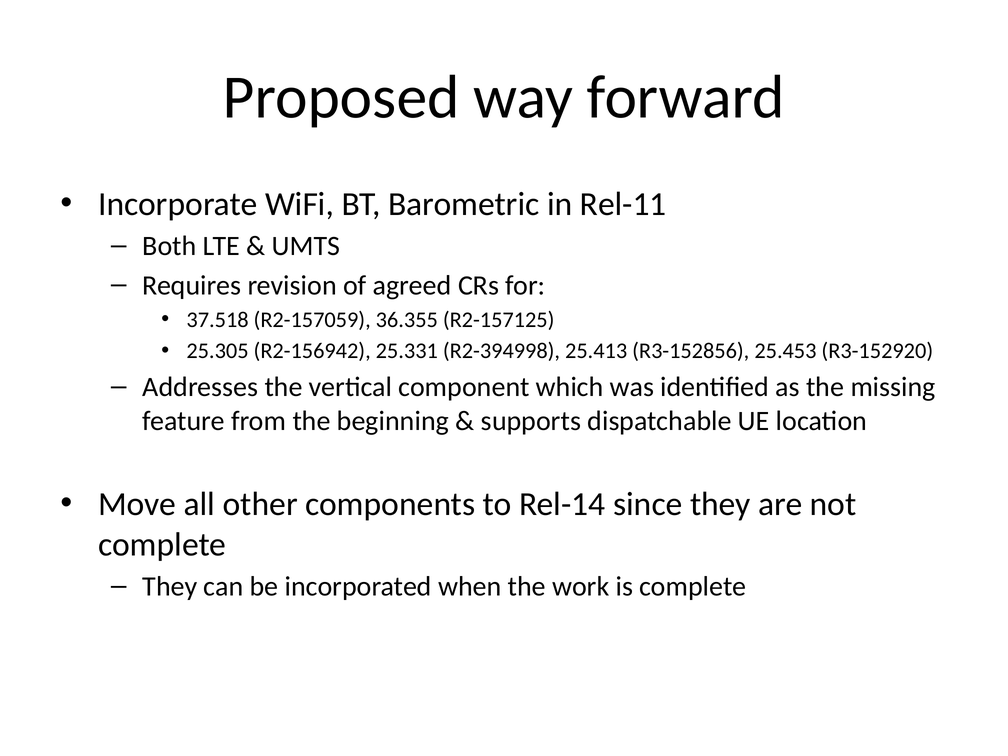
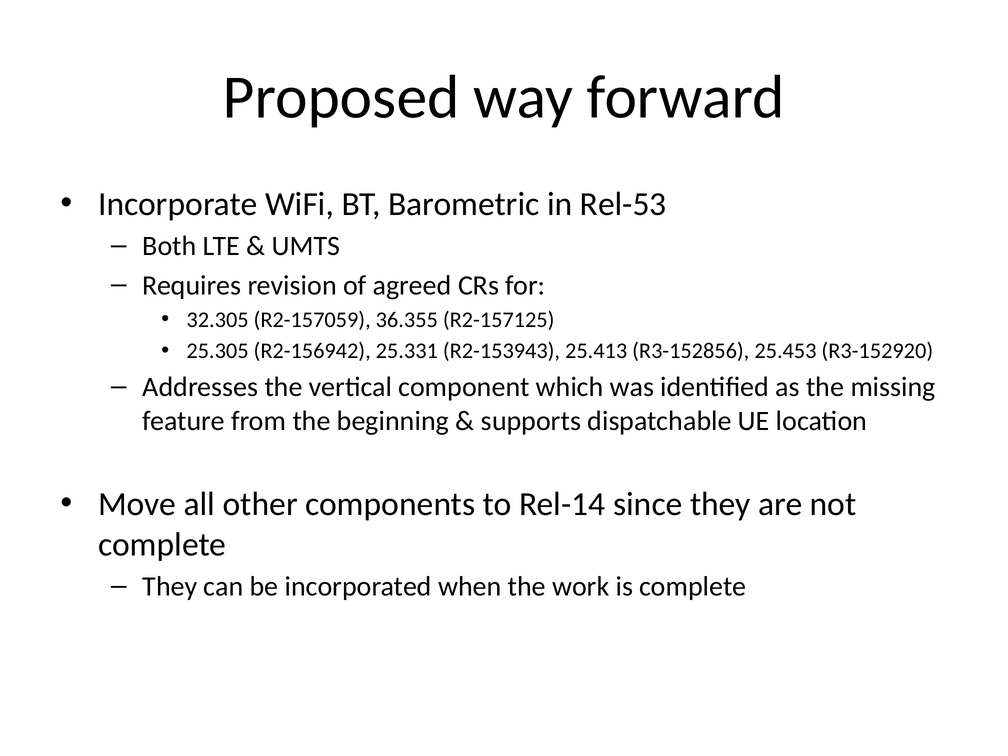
Rel-11: Rel-11 -> Rel-53
37.518: 37.518 -> 32.305
R2-394998: R2-394998 -> R2-153943
